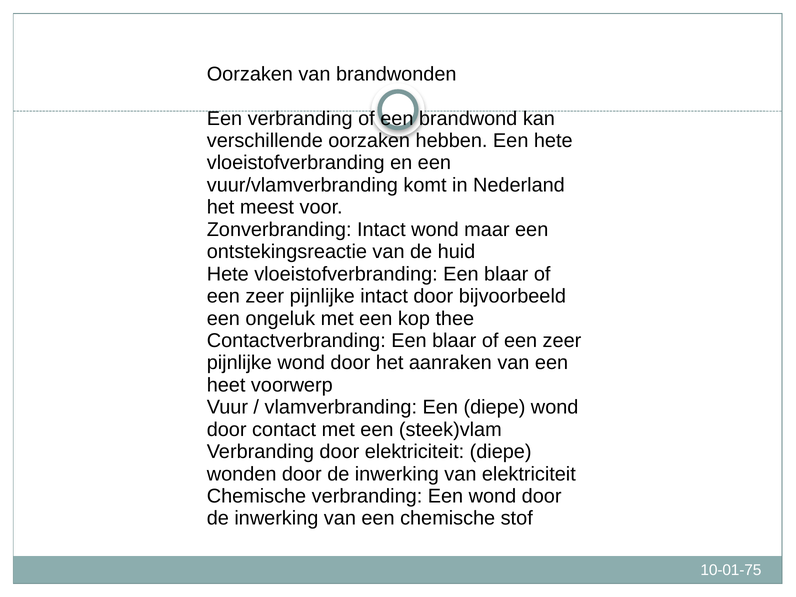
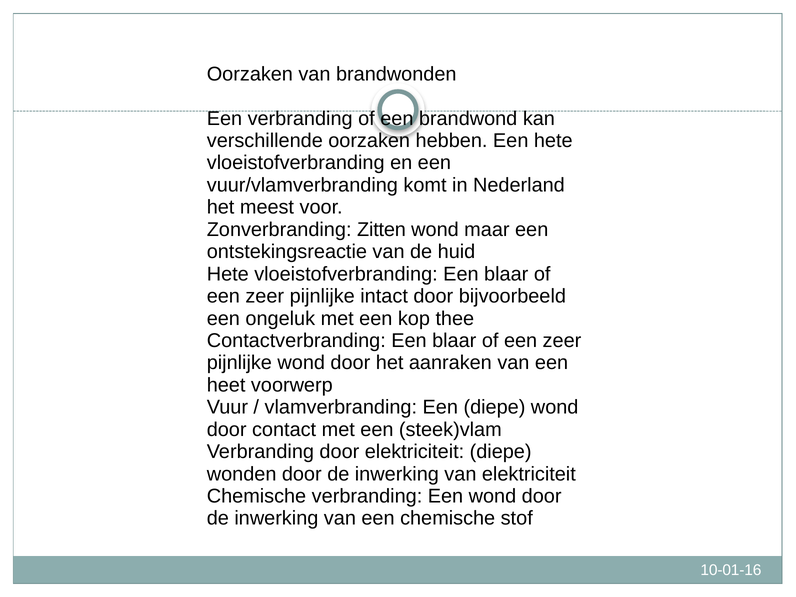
Zonverbranding Intact: Intact -> Zitten
10-01-75: 10-01-75 -> 10-01-16
